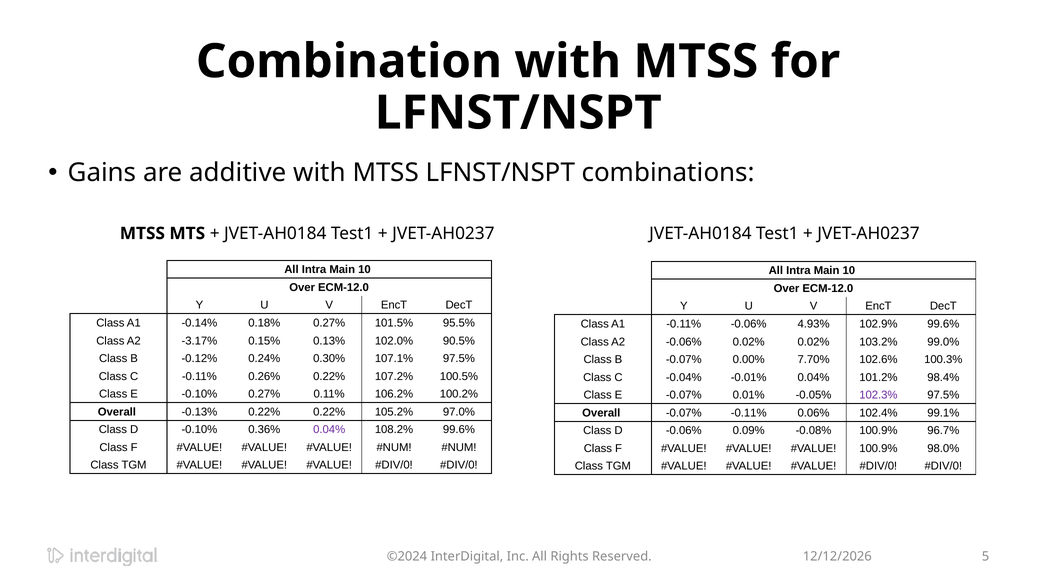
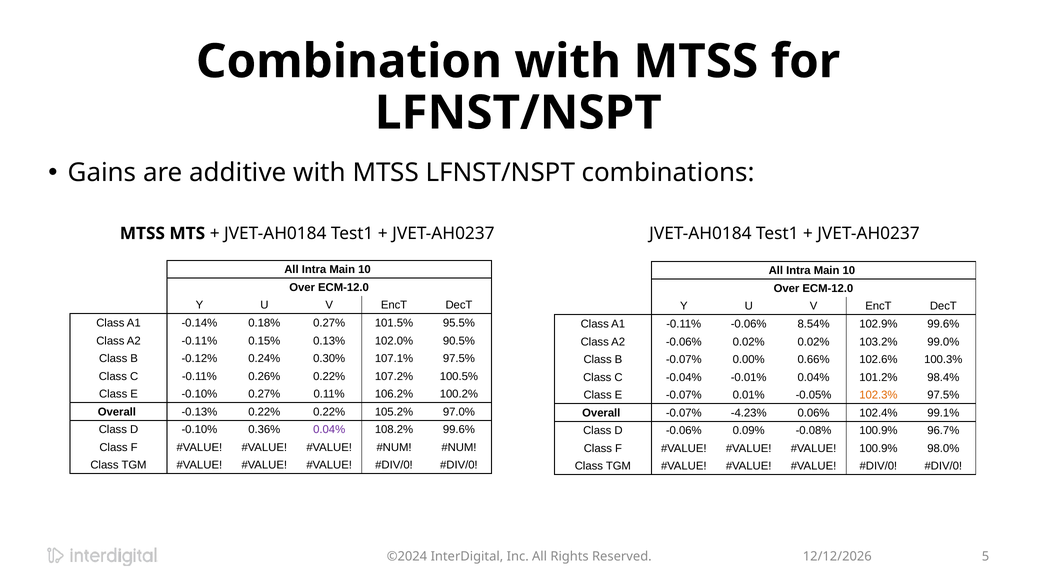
4.93%: 4.93% -> 8.54%
A2 -3.17%: -3.17% -> -0.11%
7.70%: 7.70% -> 0.66%
102.3% colour: purple -> orange
-0.07% -0.11%: -0.11% -> -4.23%
